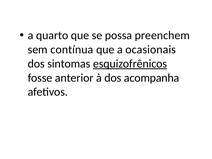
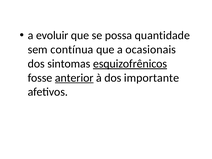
quarto: quarto -> evoluir
preenchem: preenchem -> quantidade
anterior underline: none -> present
acompanha: acompanha -> importante
